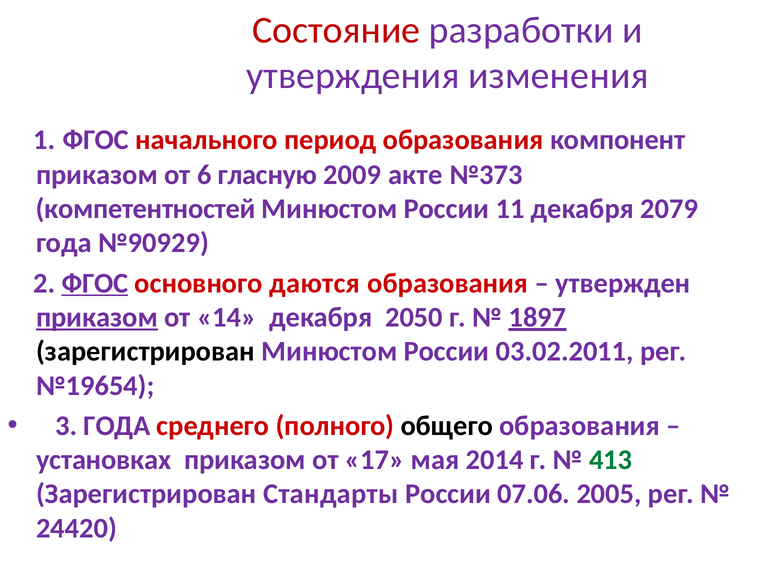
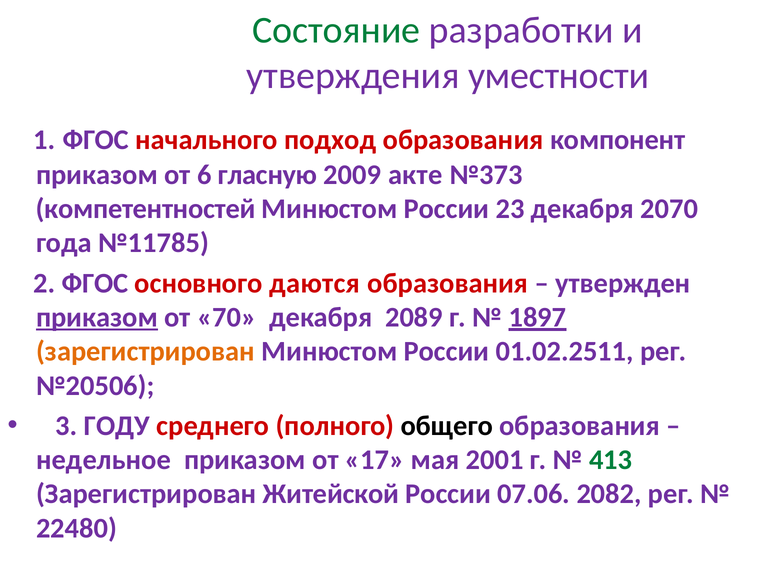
Состояние colour: red -> green
изменения: изменения -> уместности
период: период -> подход
11: 11 -> 23
2079: 2079 -> 2070
№90929: №90929 -> №11785
ФГОС at (95, 283) underline: present -> none
14: 14 -> 70
2050: 2050 -> 2089
зарегистрирован at (145, 352) colour: black -> orange
03.02.2011: 03.02.2011 -> 01.02.2511
№19654: №19654 -> №20506
3 ГОДА: ГОДА -> ГОДУ
установках: установках -> недельное
2014: 2014 -> 2001
Стандарты: Стандарты -> Житейской
2005: 2005 -> 2082
24420: 24420 -> 22480
